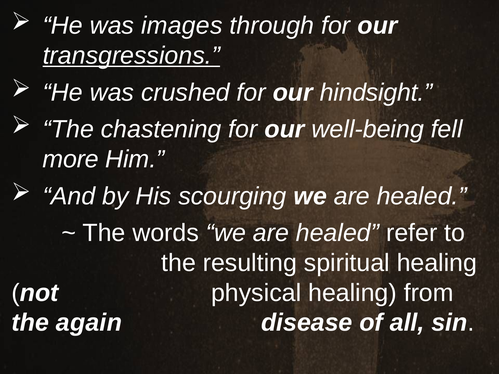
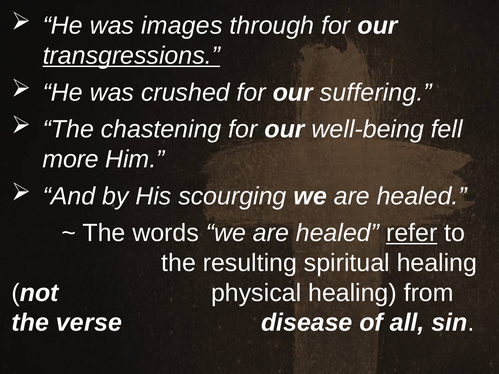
hindsight: hindsight -> suffering
refer underline: none -> present
again: again -> verse
